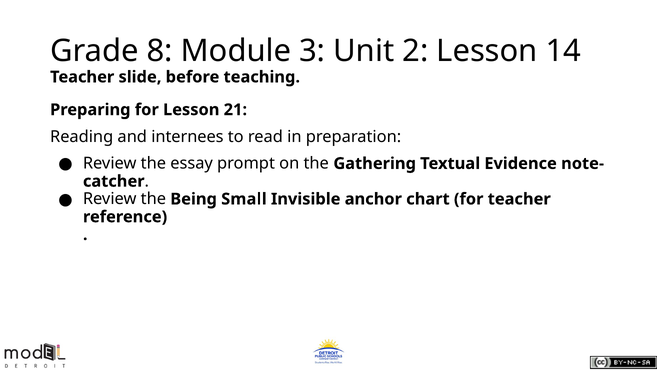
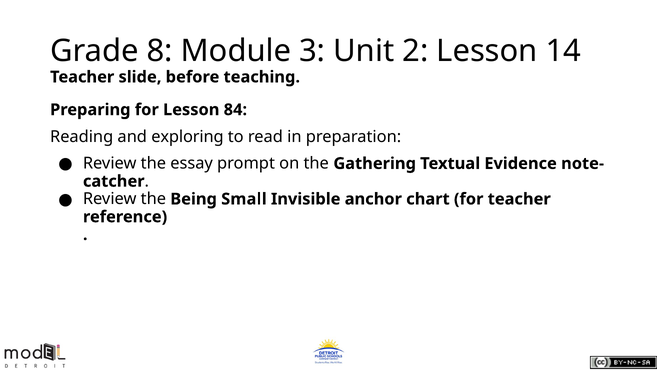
21: 21 -> 84
internees: internees -> exploring
